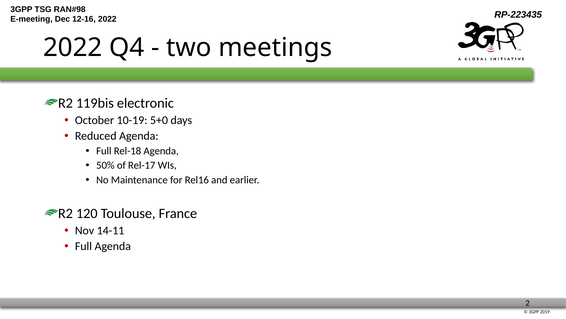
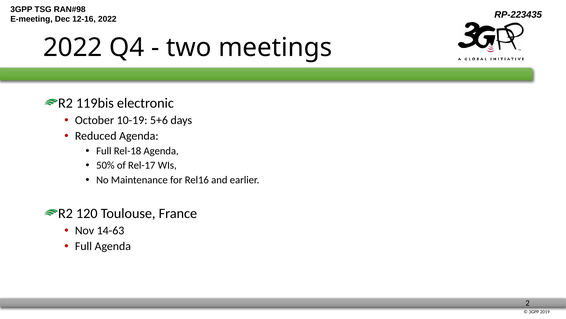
5+0: 5+0 -> 5+6
14-11: 14-11 -> 14-63
